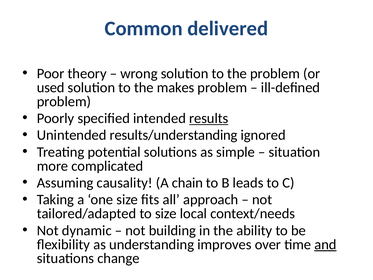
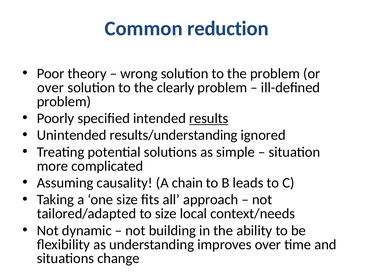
delivered: delivered -> reduction
used at (51, 87): used -> over
makes: makes -> clearly
and underline: present -> none
